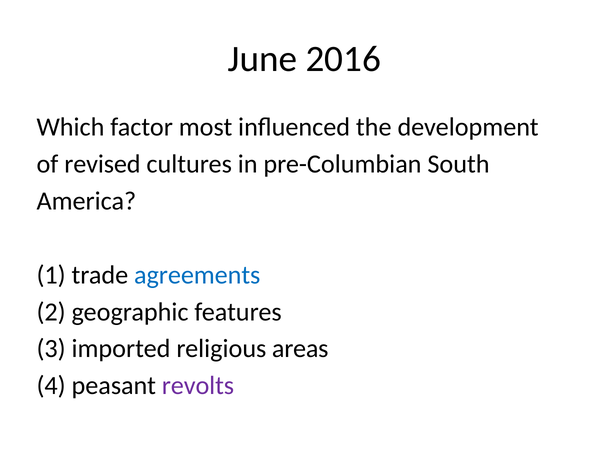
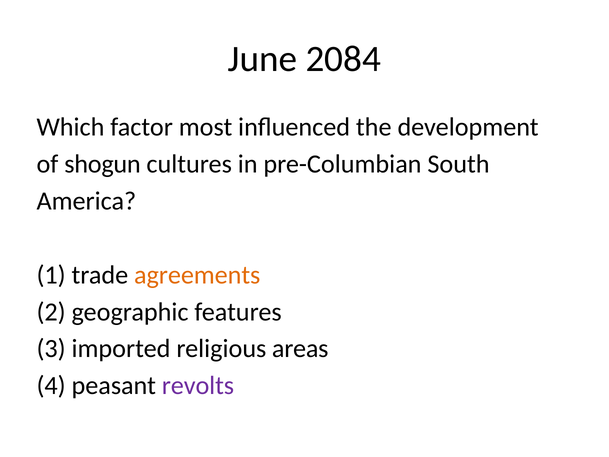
2016: 2016 -> 2084
revised: revised -> shogun
agreements colour: blue -> orange
